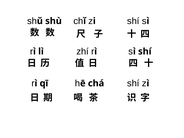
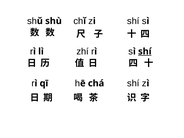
shí at (145, 51) underline: none -> present
